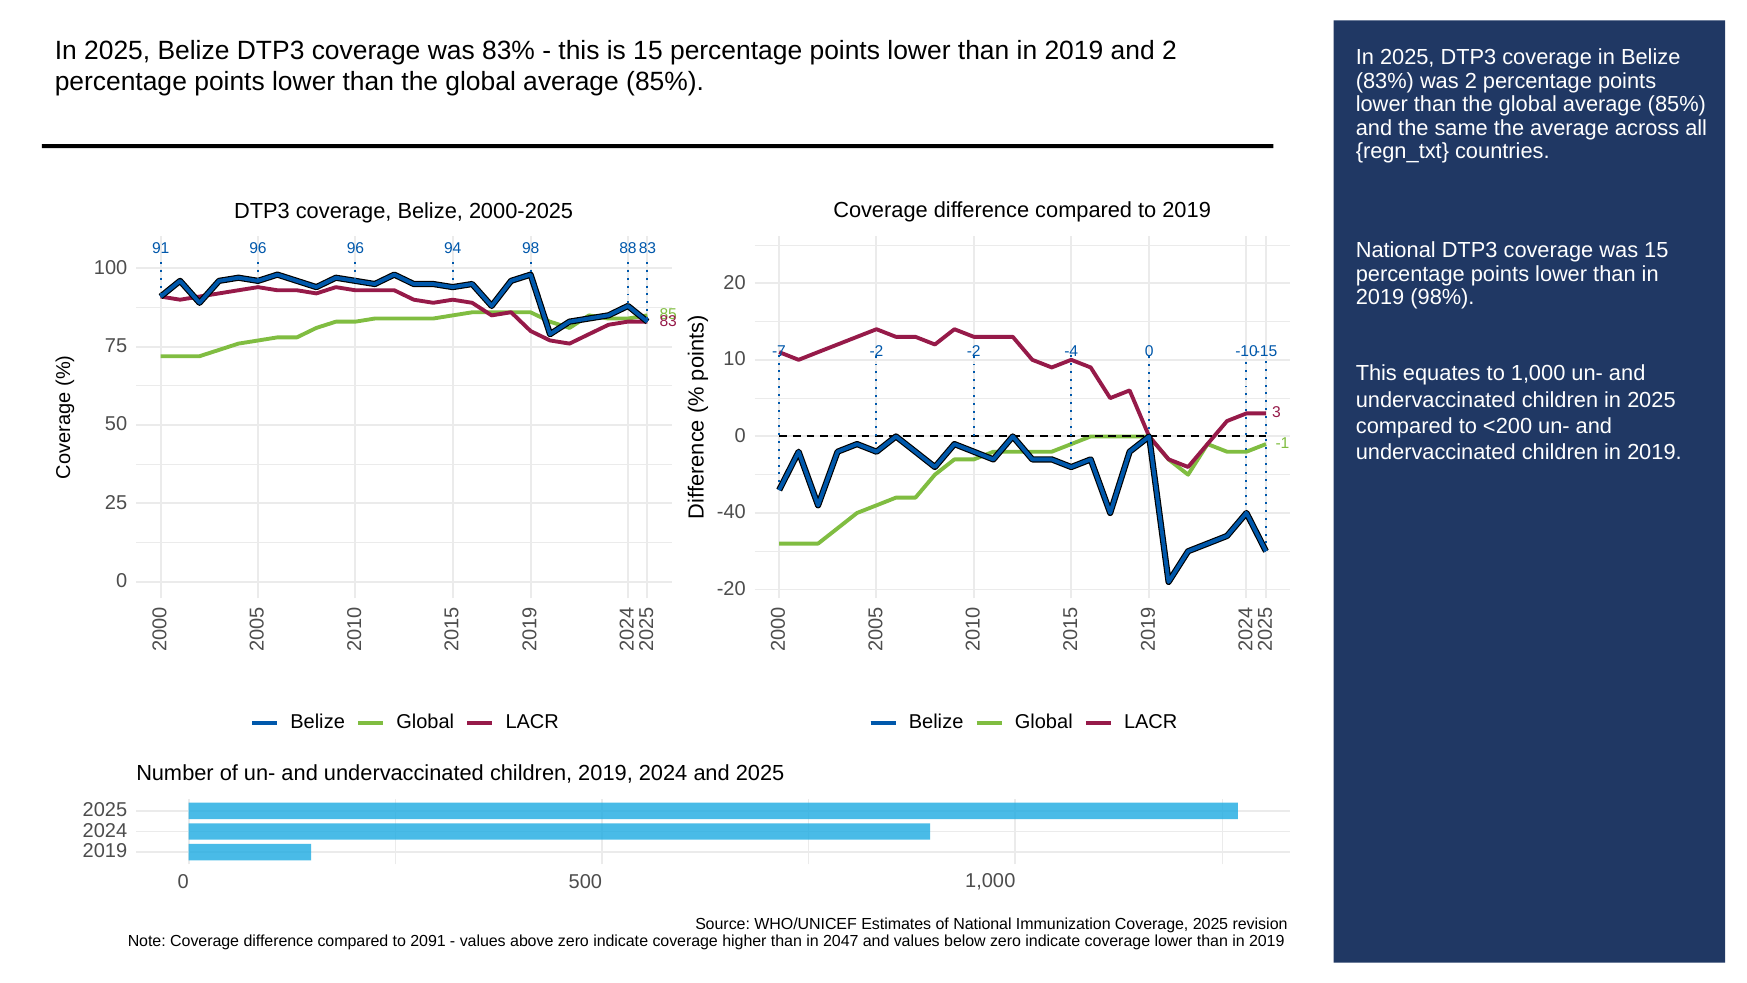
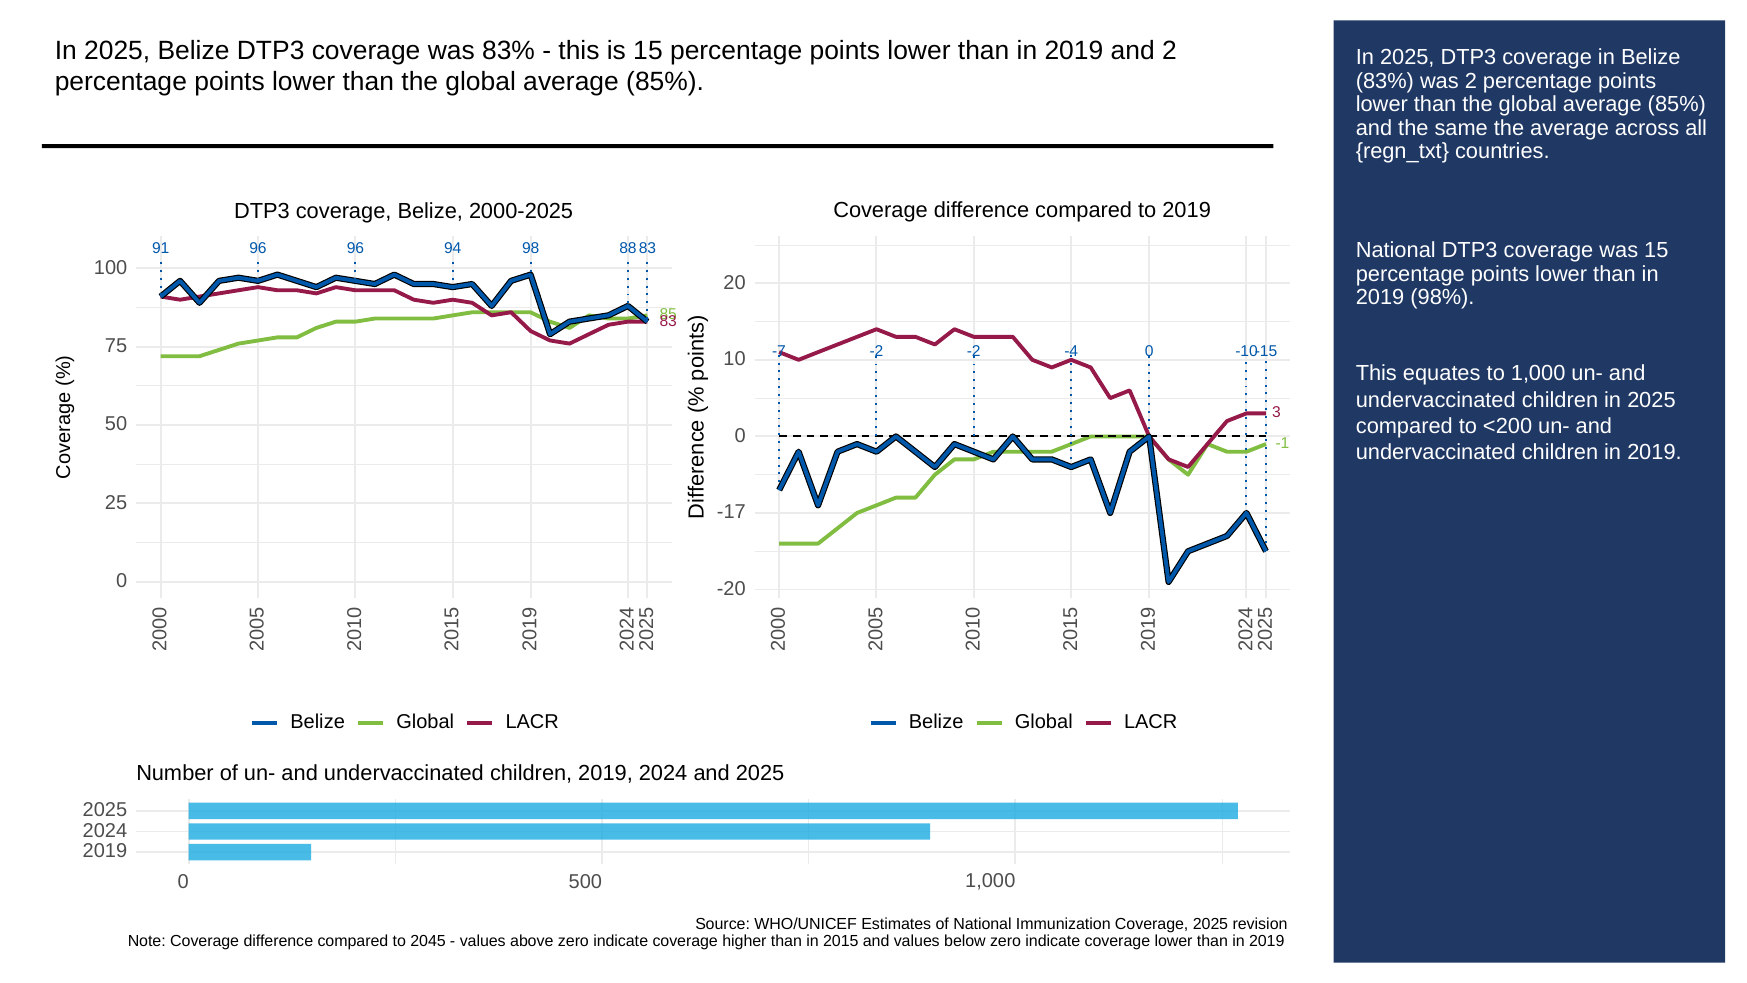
-40: -40 -> -17
2091: 2091 -> 2045
2047: 2047 -> 2015
